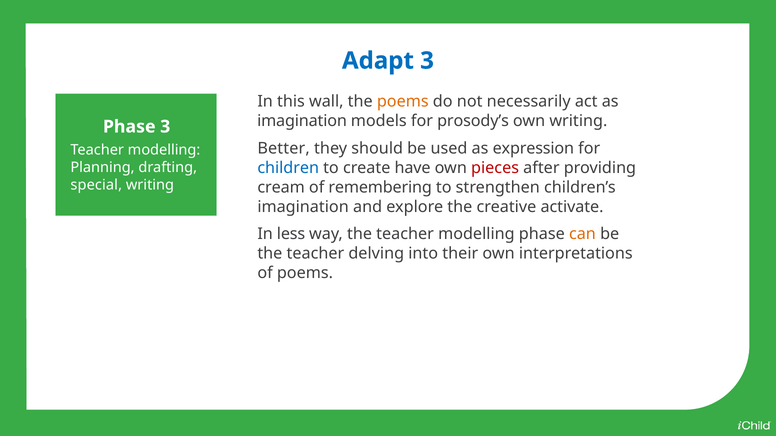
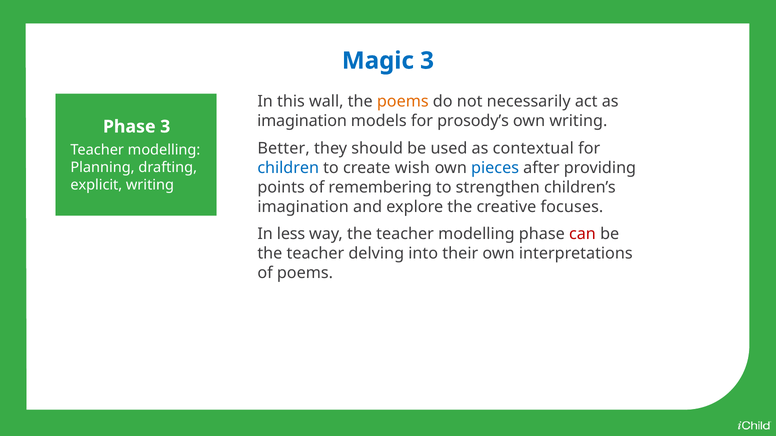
Adapt: Adapt -> Magic
expression: expression -> contextual
have: have -> wish
pieces colour: red -> blue
special: special -> explicit
cream: cream -> points
activate: activate -> focuses
can colour: orange -> red
